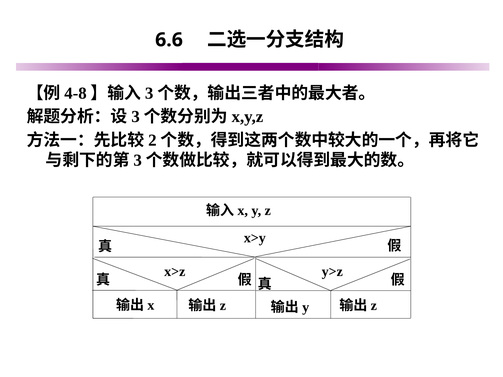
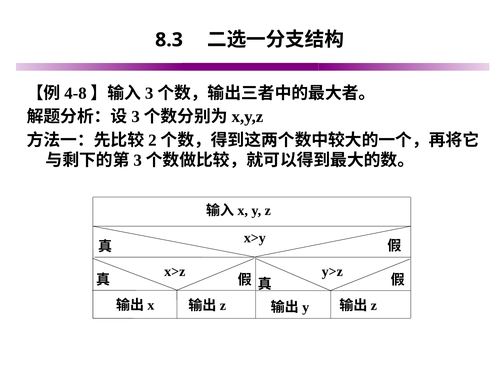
6.6: 6.6 -> 8.3
